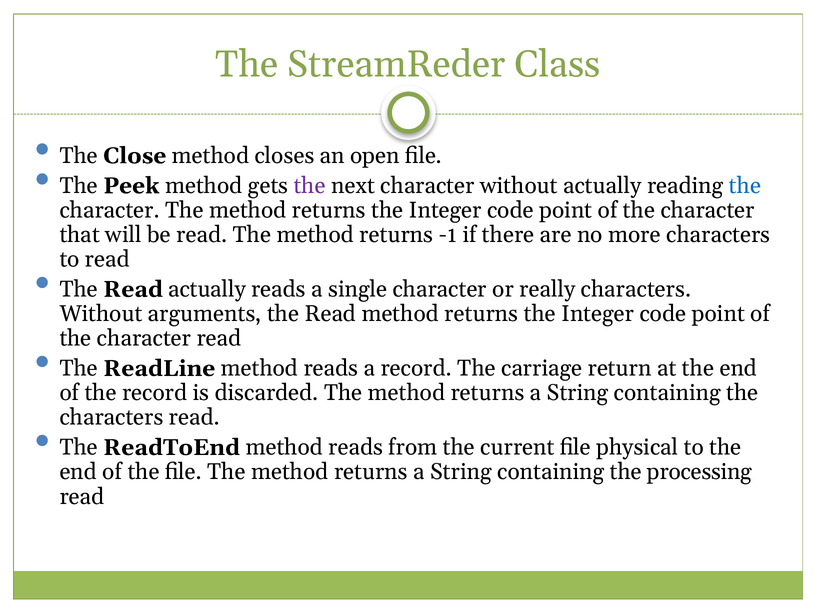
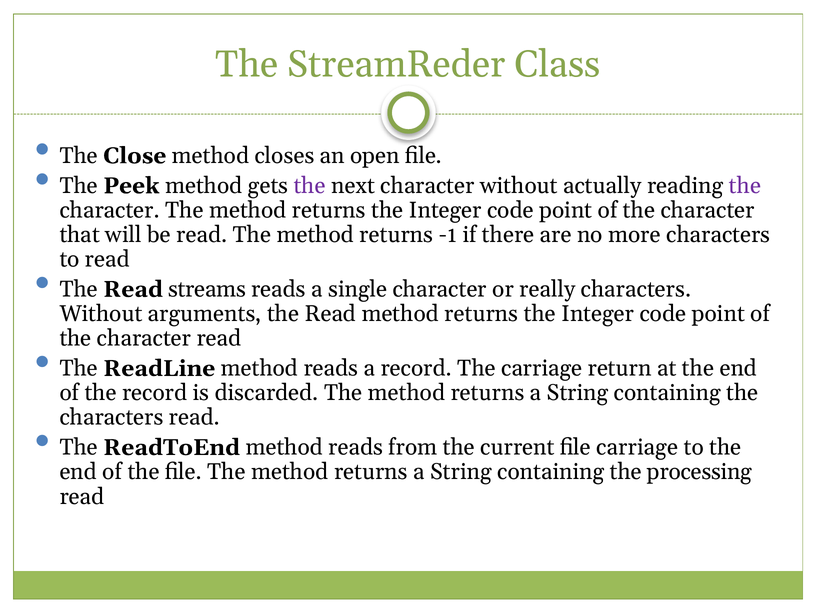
the at (745, 186) colour: blue -> purple
Read actually: actually -> streams
file physical: physical -> carriage
